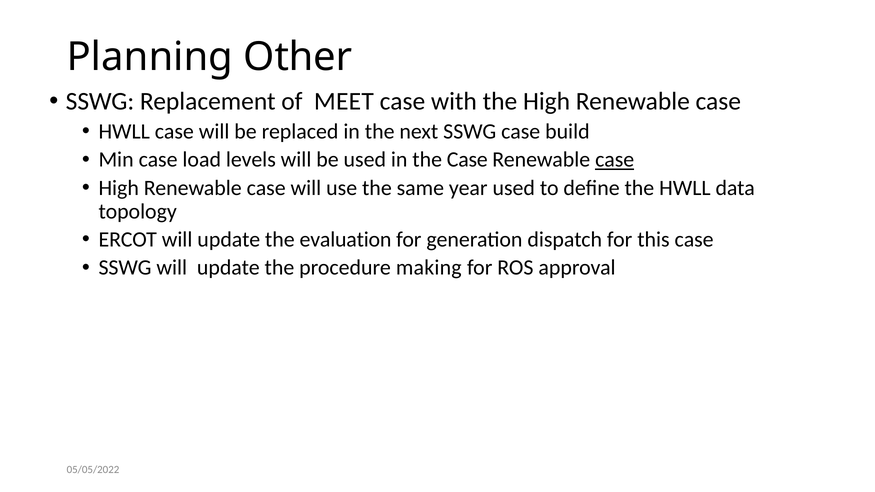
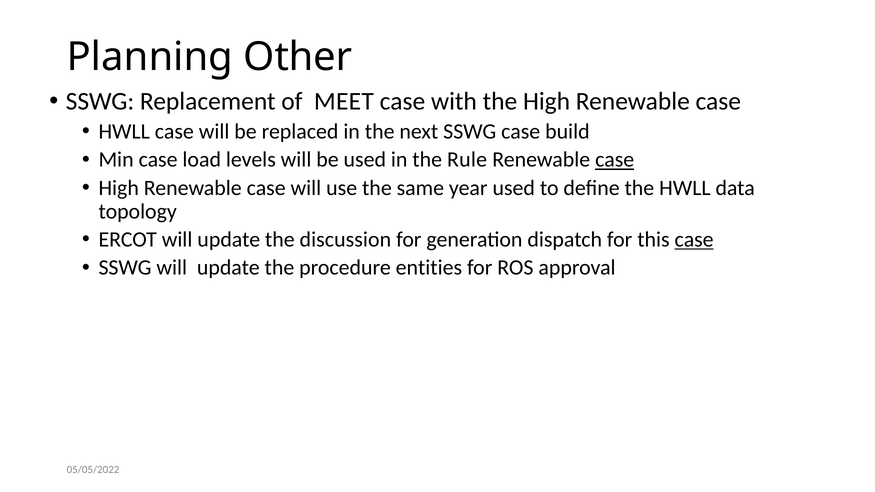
the Case: Case -> Rule
evaluation: evaluation -> discussion
case at (694, 240) underline: none -> present
making: making -> entities
